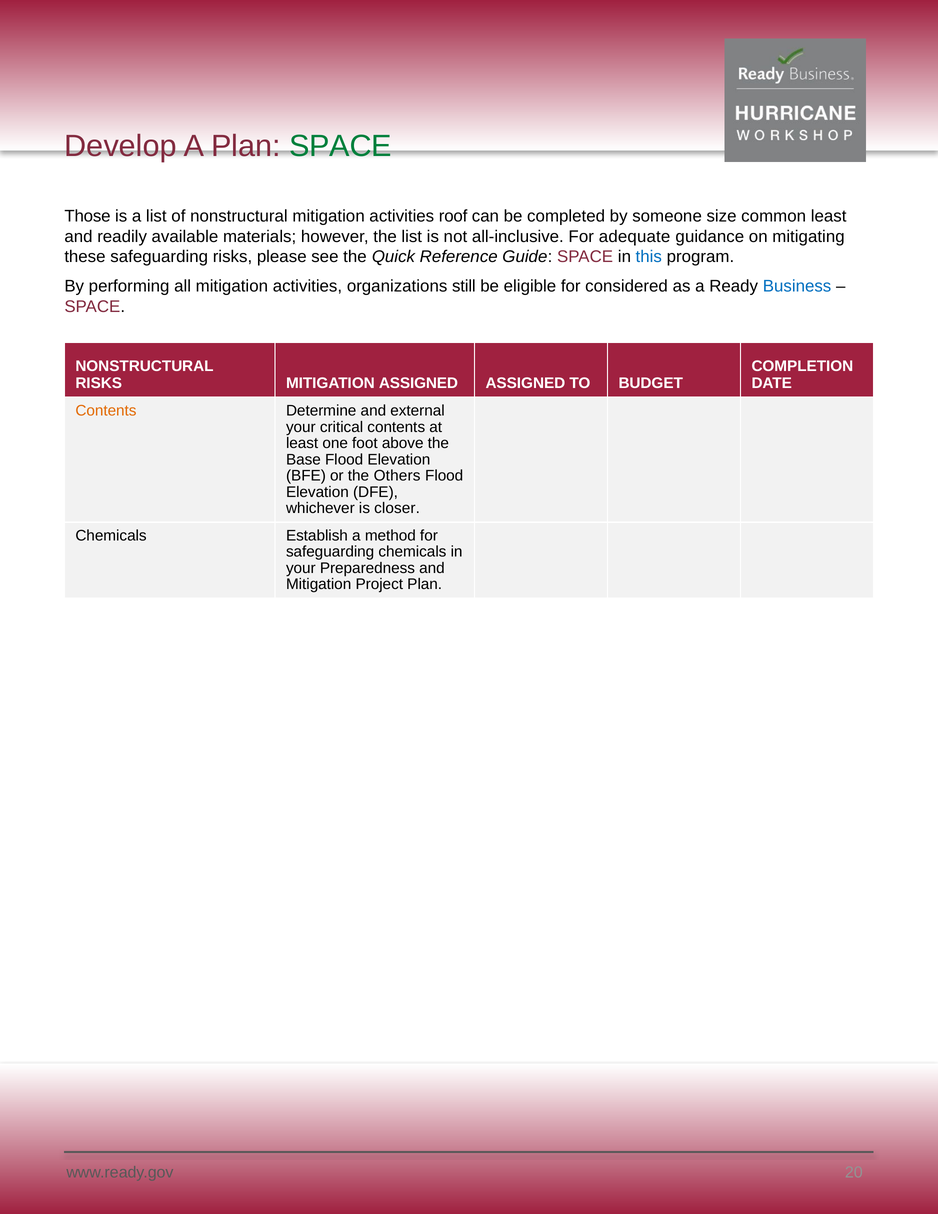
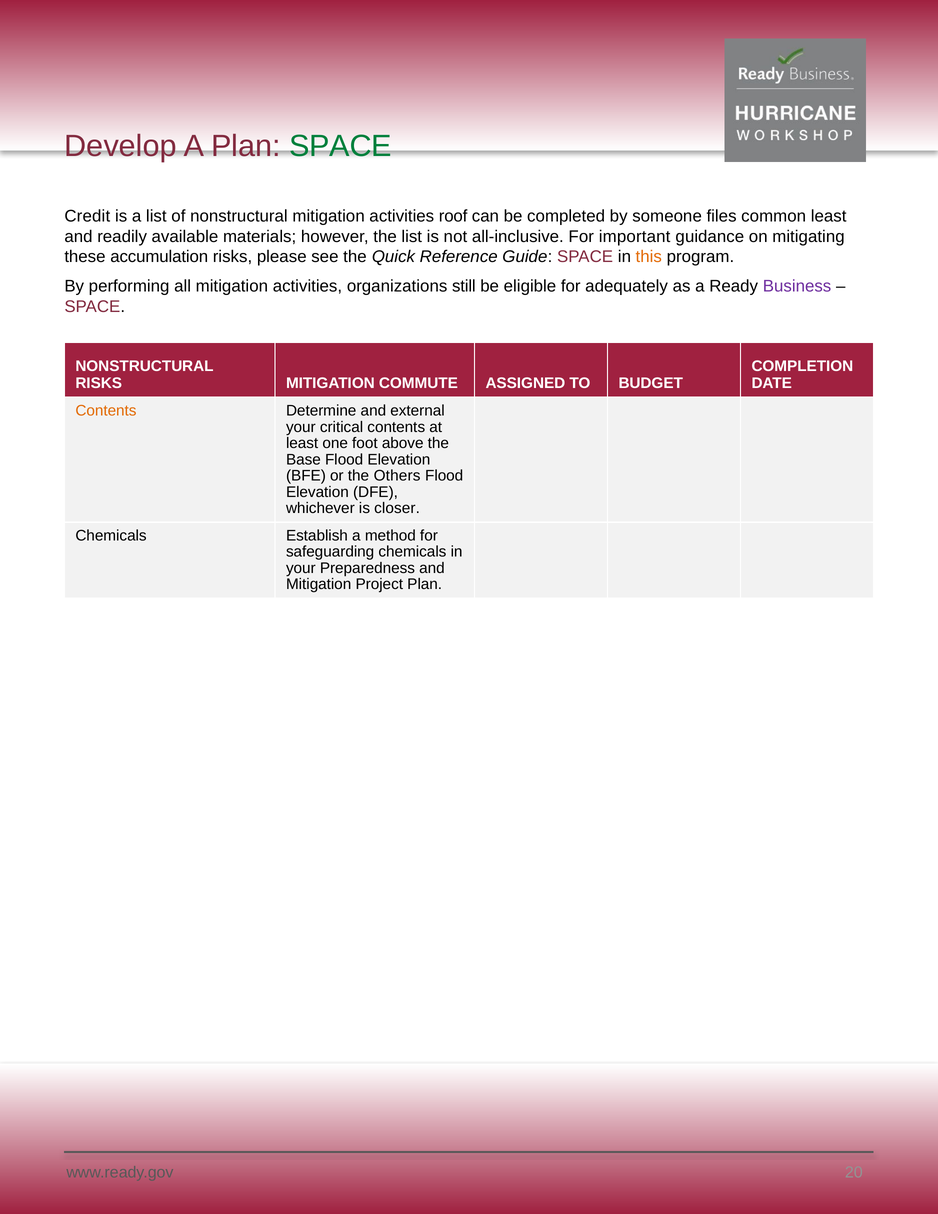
Those: Those -> Credit
size: size -> files
adequate: adequate -> important
these safeguarding: safeguarding -> accumulation
this colour: blue -> orange
considered: considered -> adequately
Business colour: blue -> purple
MITIGATION ASSIGNED: ASSIGNED -> COMMUTE
